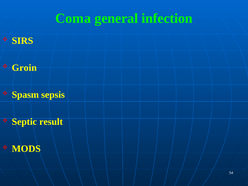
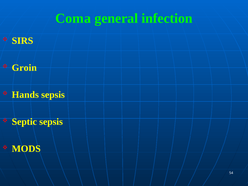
Spasm: Spasm -> Hands
Septic result: result -> sepsis
